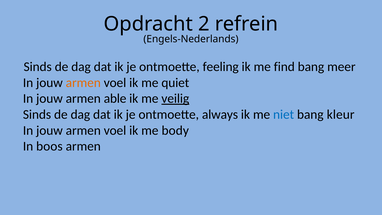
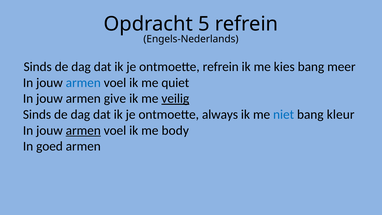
2: 2 -> 5
ontmoette feeling: feeling -> refrein
find: find -> kies
armen at (83, 83) colour: orange -> blue
able: able -> give
armen at (83, 130) underline: none -> present
boos: boos -> goed
